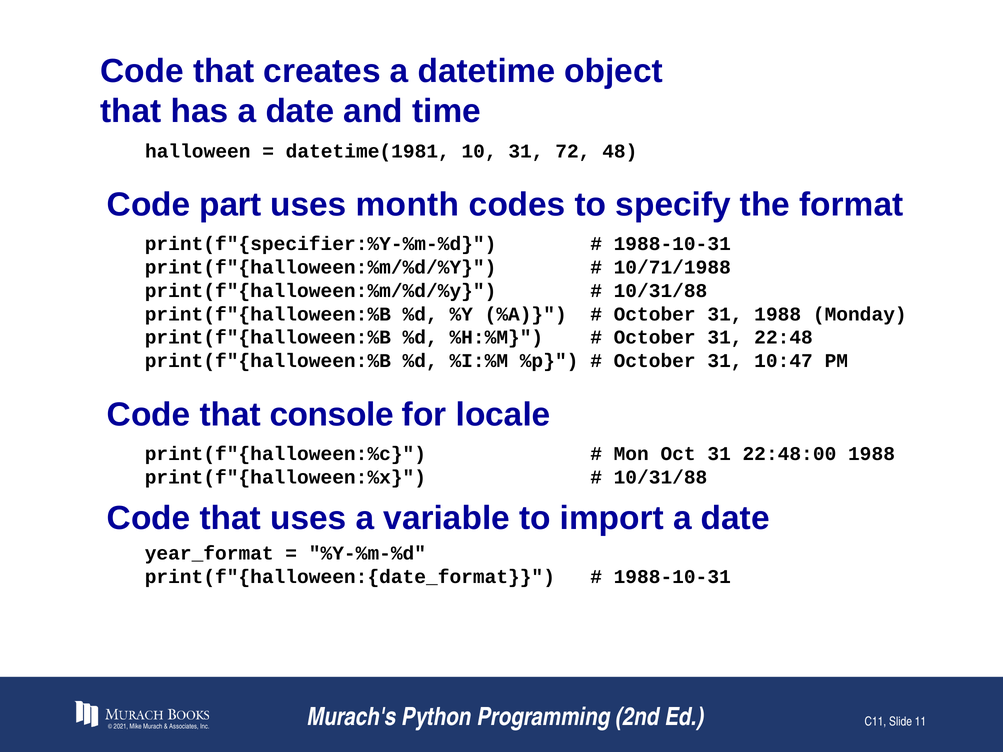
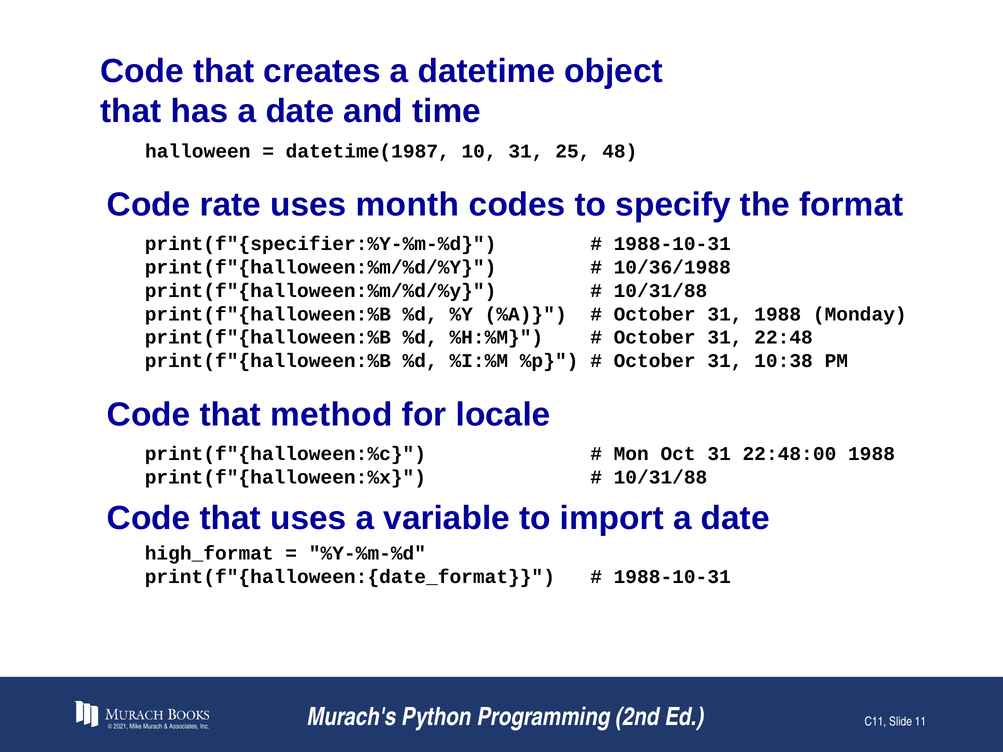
datetime(1981: datetime(1981 -> datetime(1987
72: 72 -> 25
part: part -> rate
10/71/1988: 10/71/1988 -> 10/36/1988
10:47: 10:47 -> 10:38
console: console -> method
year_format: year_format -> high_format
